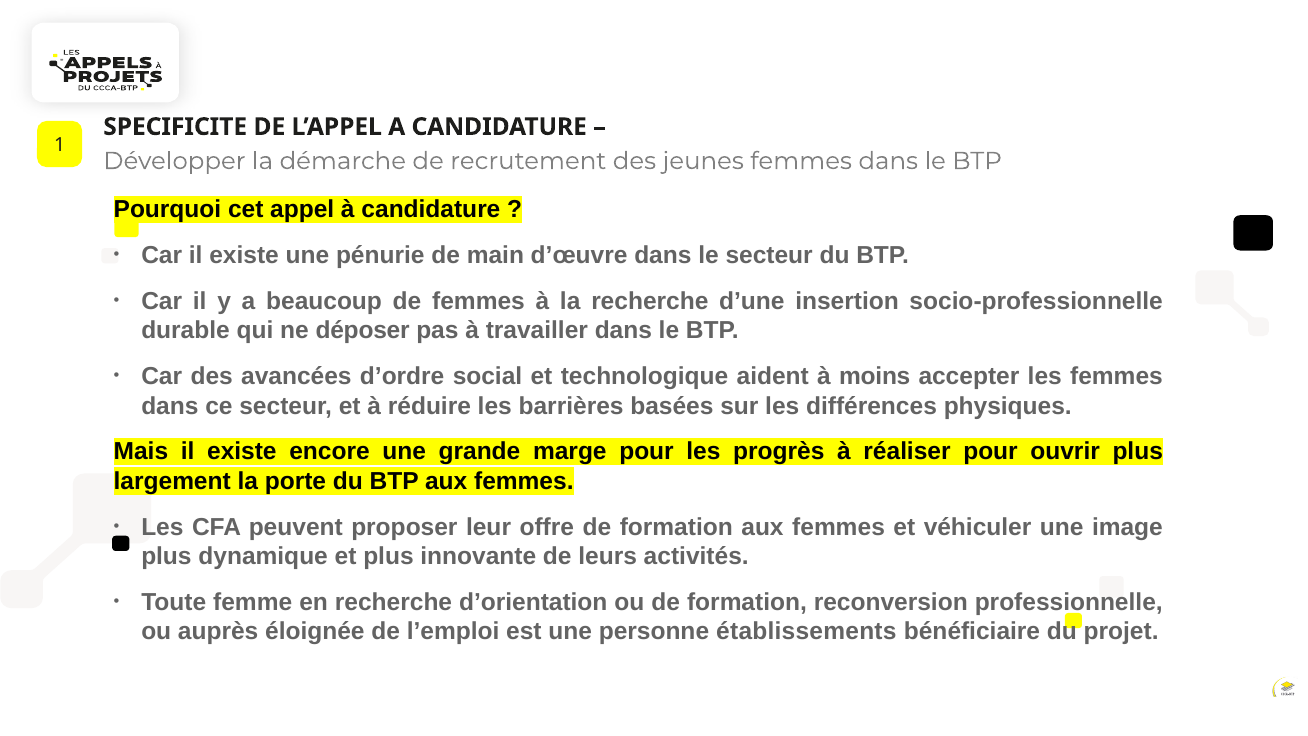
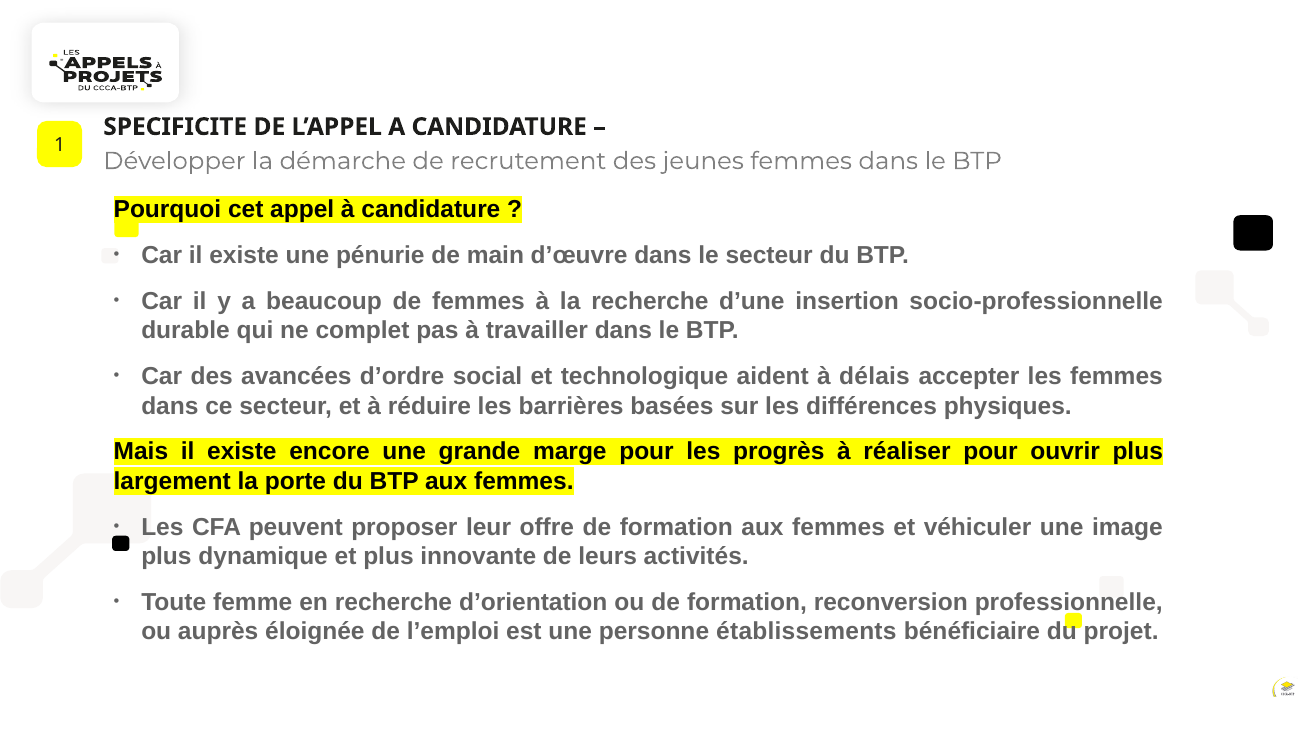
déposer: déposer -> complet
moins: moins -> délais
